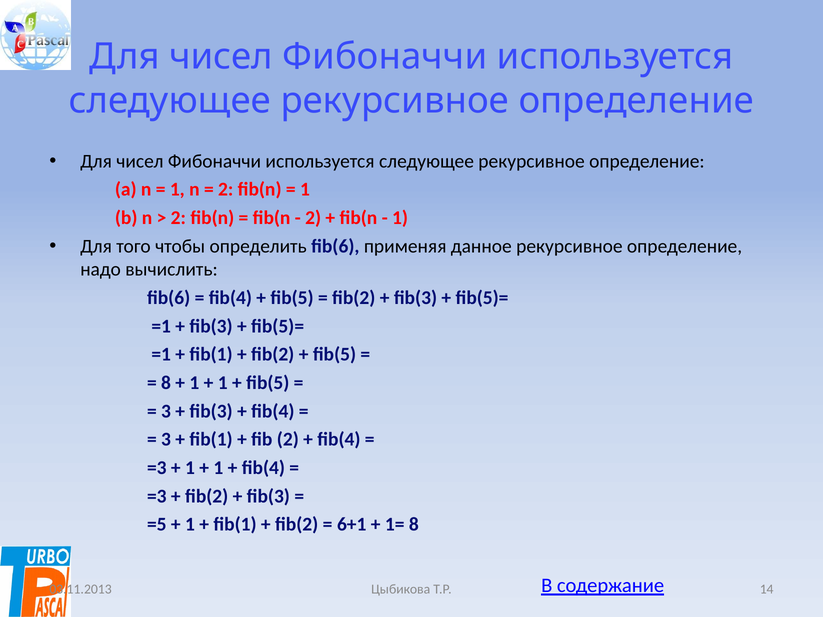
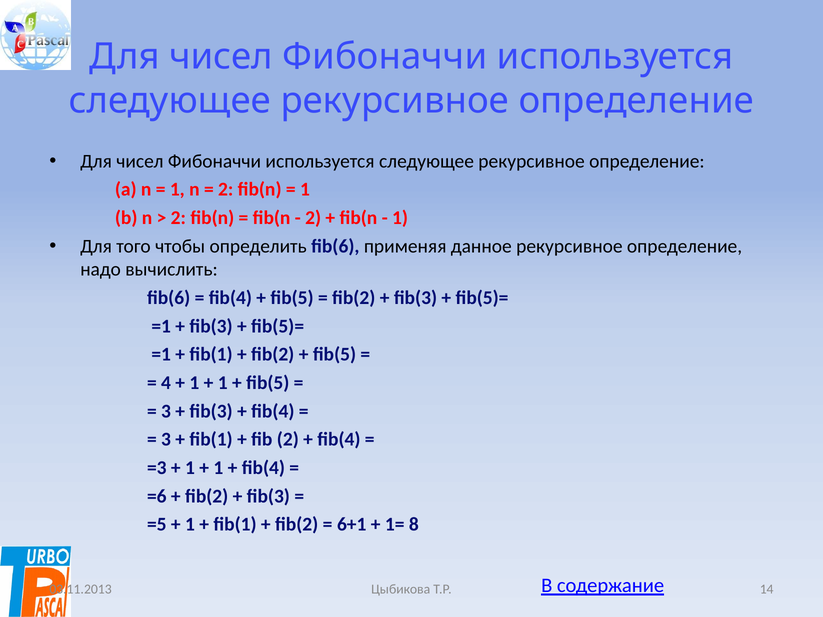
8 at (166, 383): 8 -> 4
=3 at (157, 496): =3 -> =6
